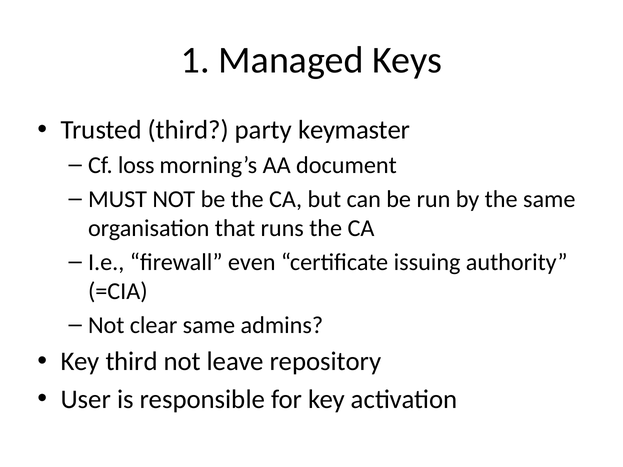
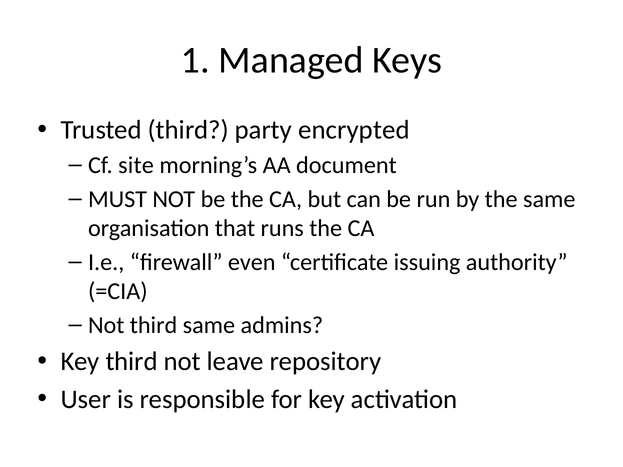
keymaster: keymaster -> encrypted
loss: loss -> site
Not clear: clear -> third
